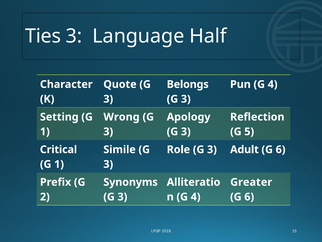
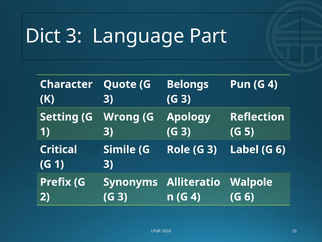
Ties: Ties -> Dict
Half: Half -> Part
Adult: Adult -> Label
Greater: Greater -> Walpole
